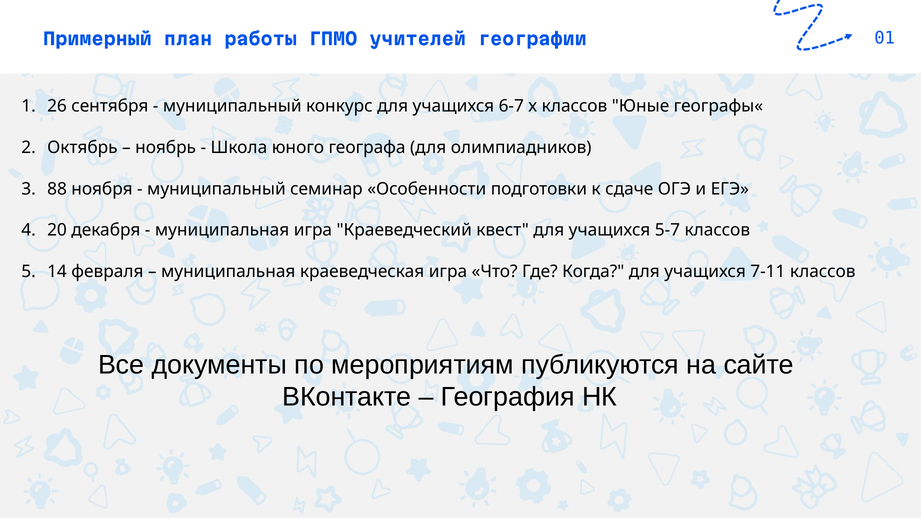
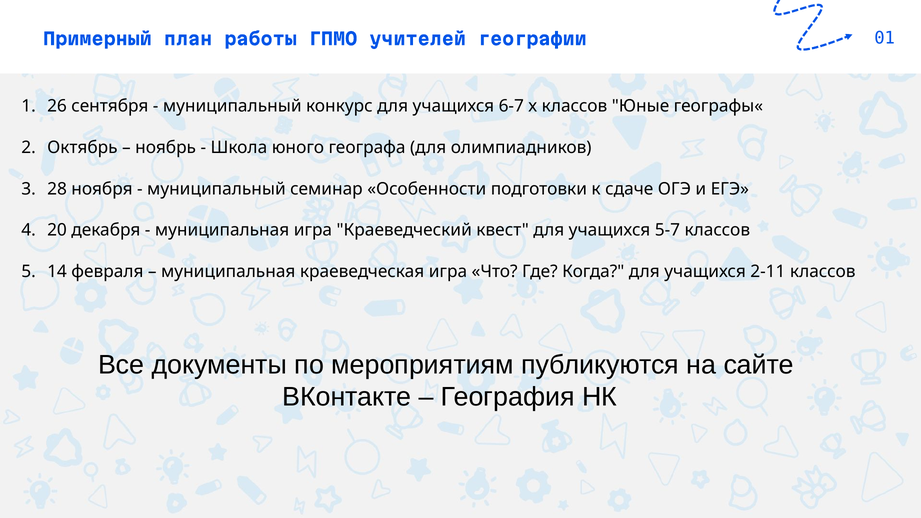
88: 88 -> 28
7-11: 7-11 -> 2-11
